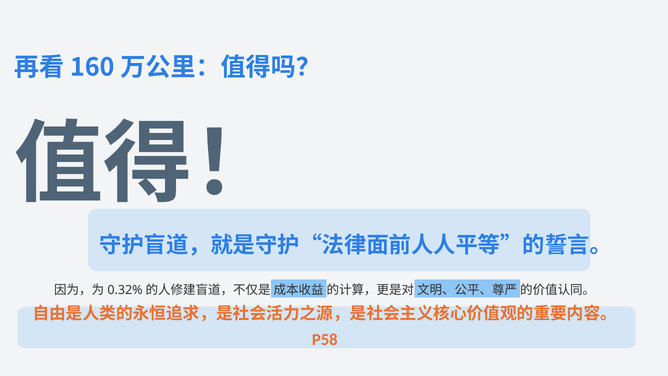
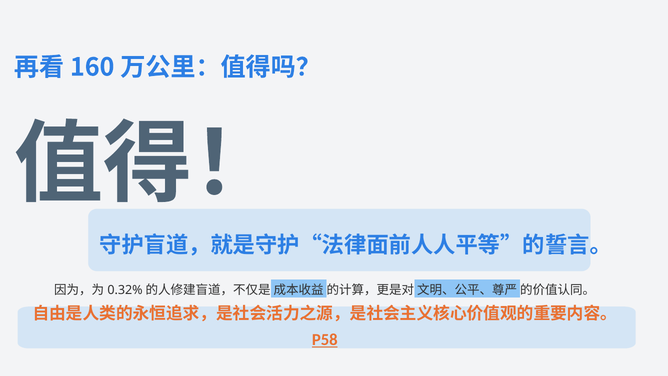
P58 underline: none -> present
